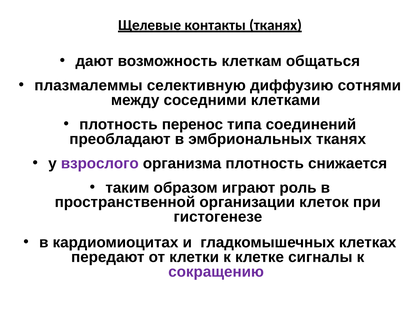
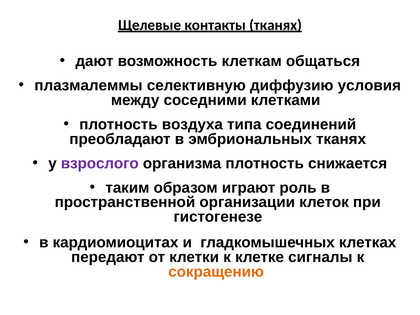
сотнями: сотнями -> условия
перенос: перенос -> воздуха
сокращению colour: purple -> orange
